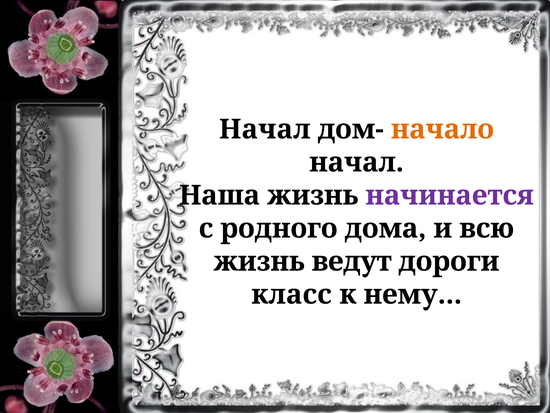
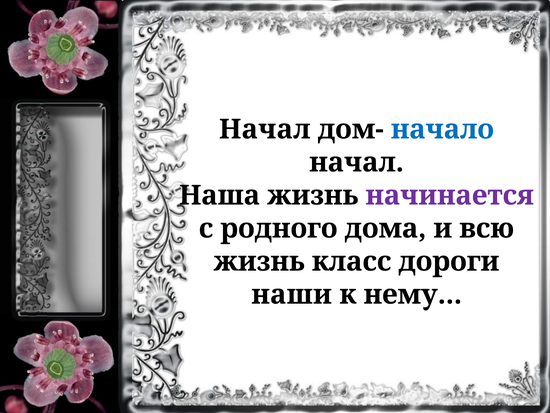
начало colour: orange -> blue
ведут: ведут -> класс
класс: класс -> наши
